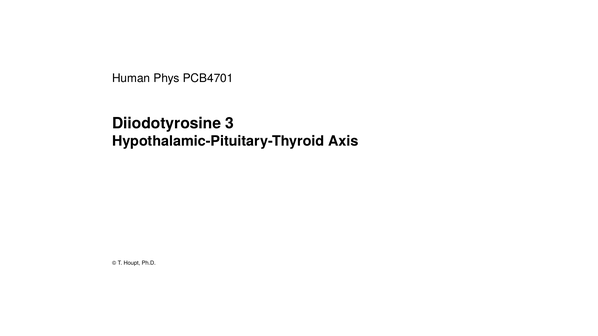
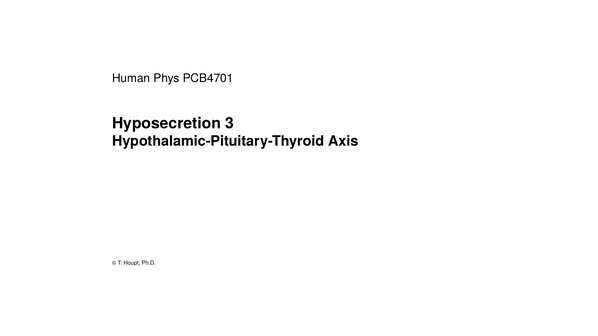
Diiodotyrosine: Diiodotyrosine -> Hyposecretion
